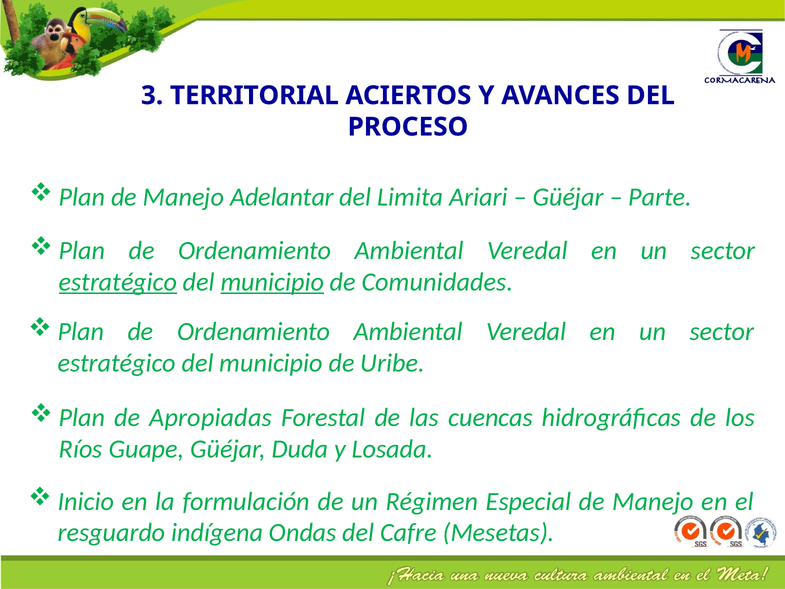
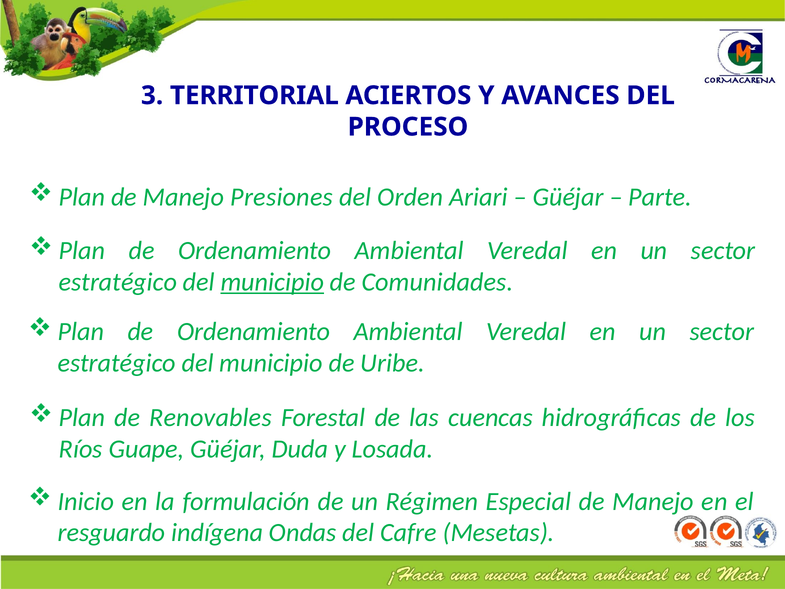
Adelantar: Adelantar -> Presiones
Limita: Limita -> Orden
estratégico at (118, 282) underline: present -> none
Apropiadas: Apropiadas -> Renovables
